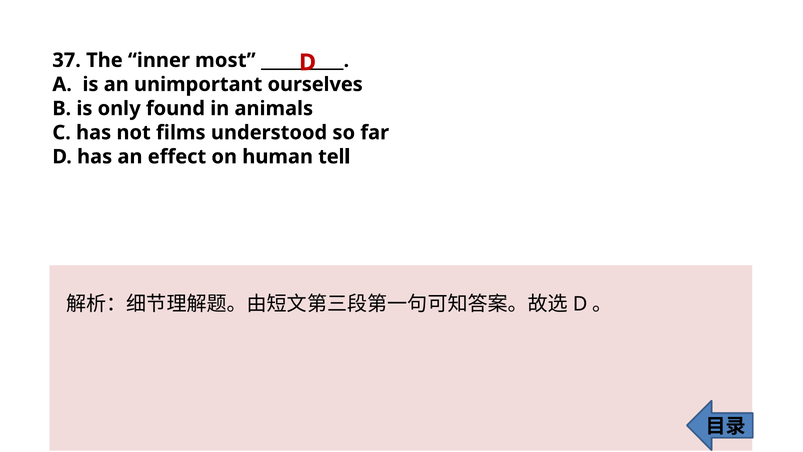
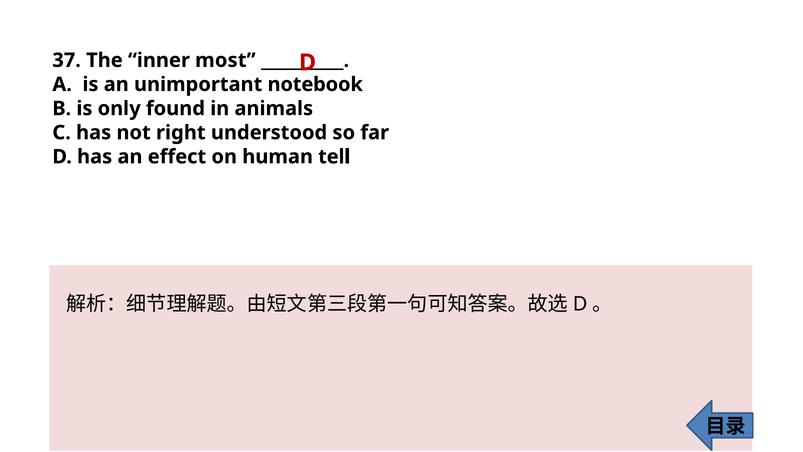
ourselves: ourselves -> notebook
films: films -> right
